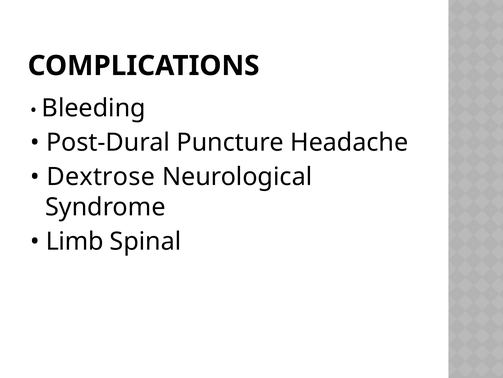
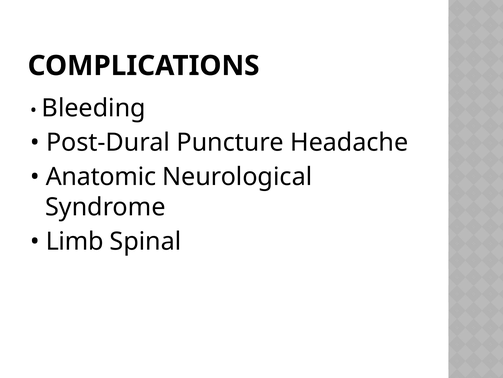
Dextrose: Dextrose -> Anatomic
